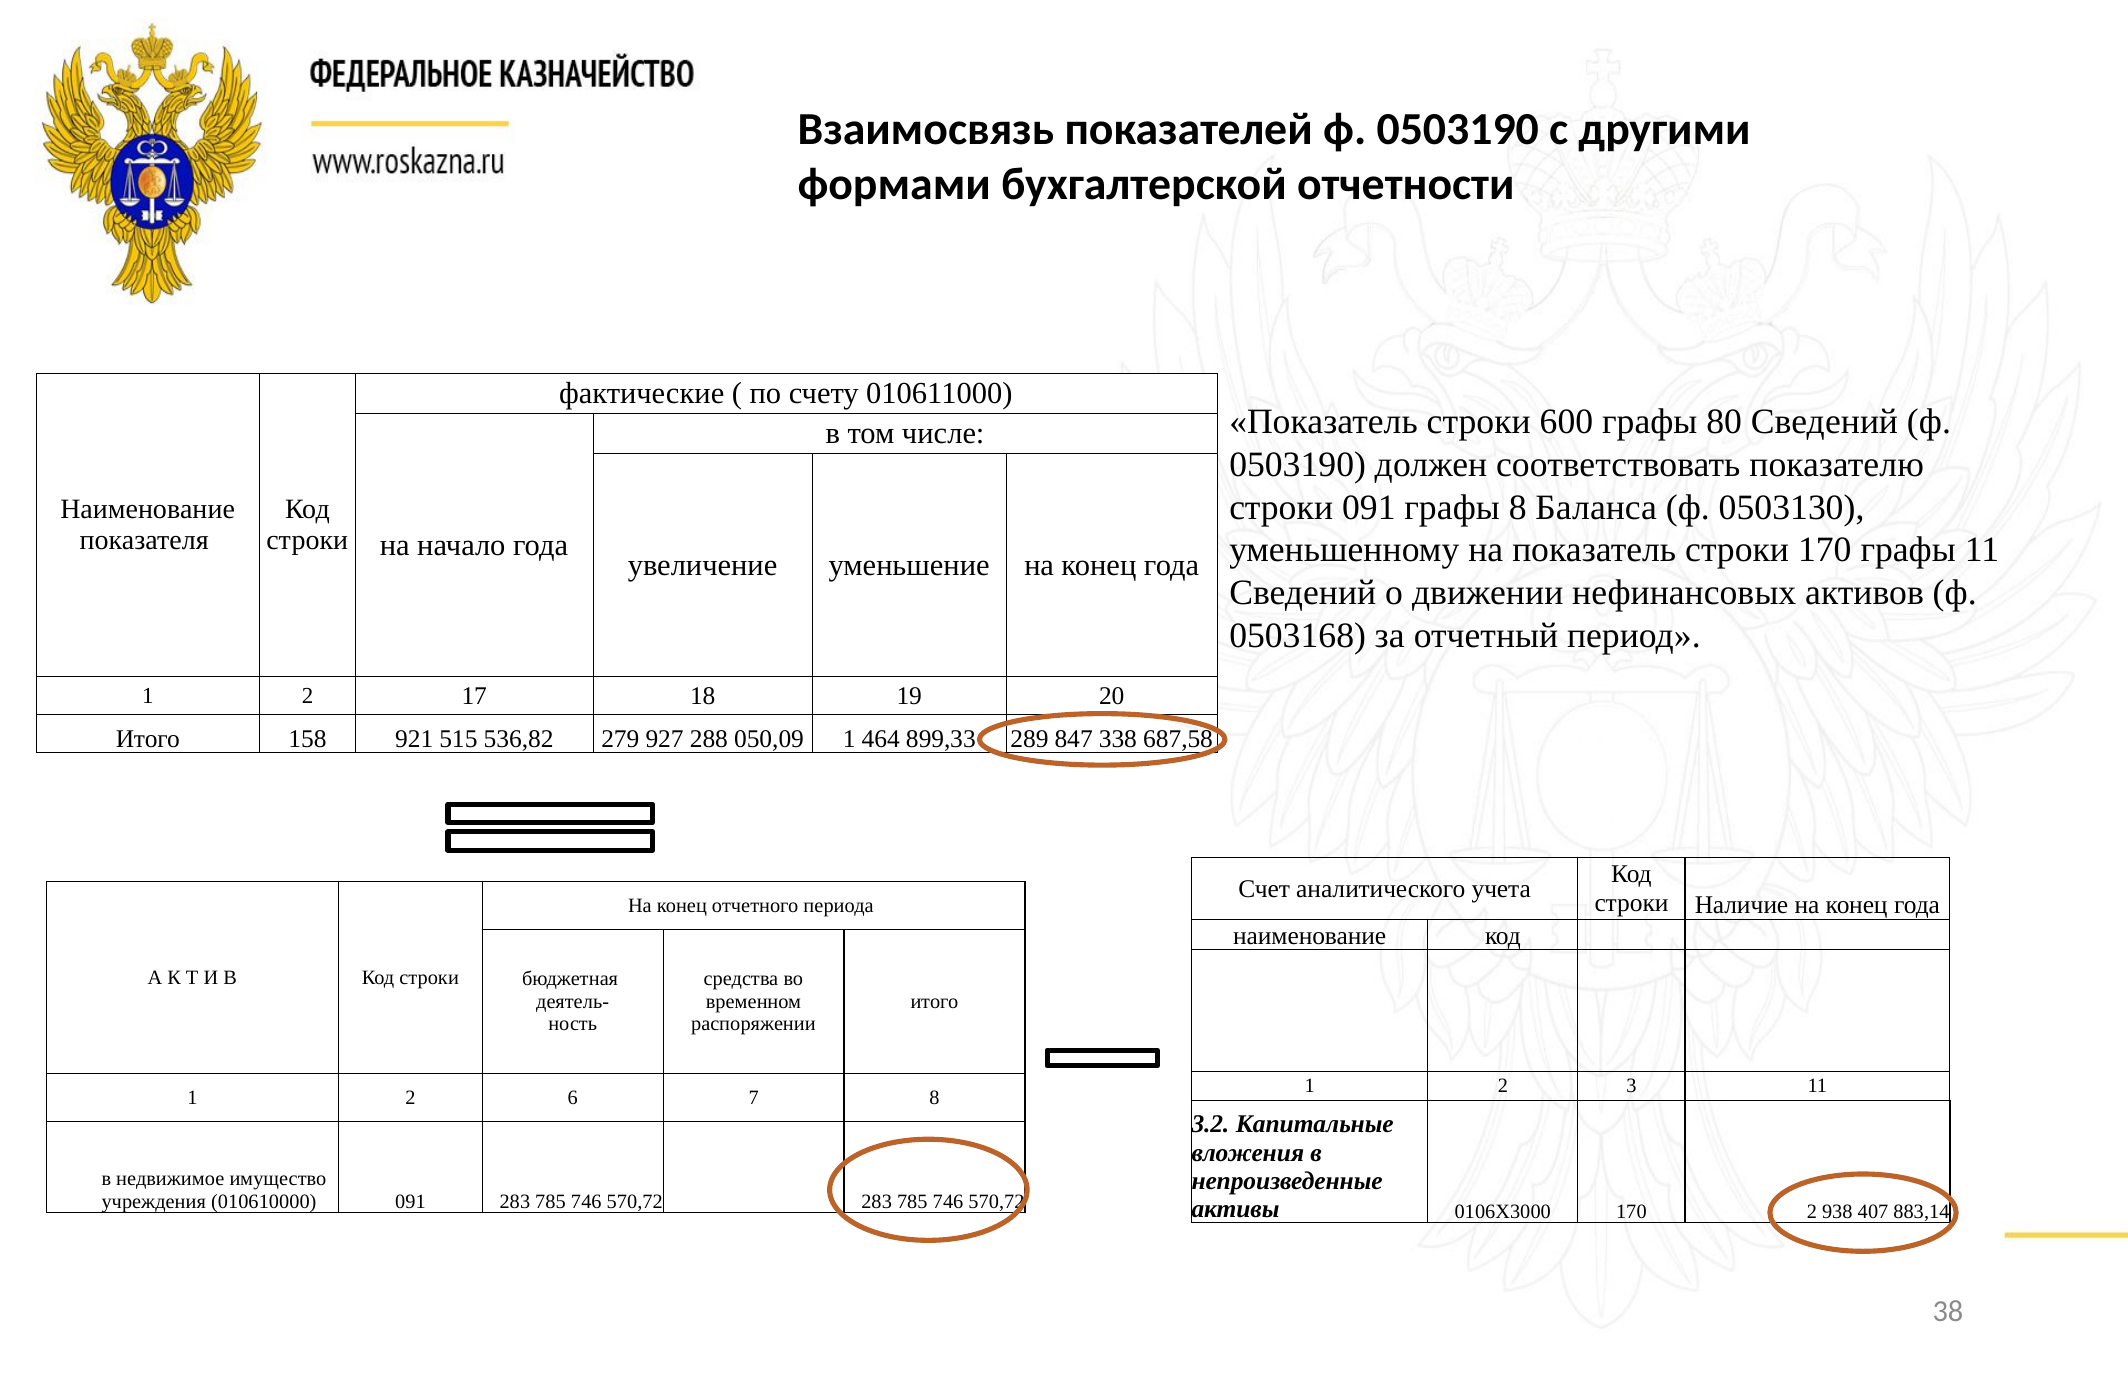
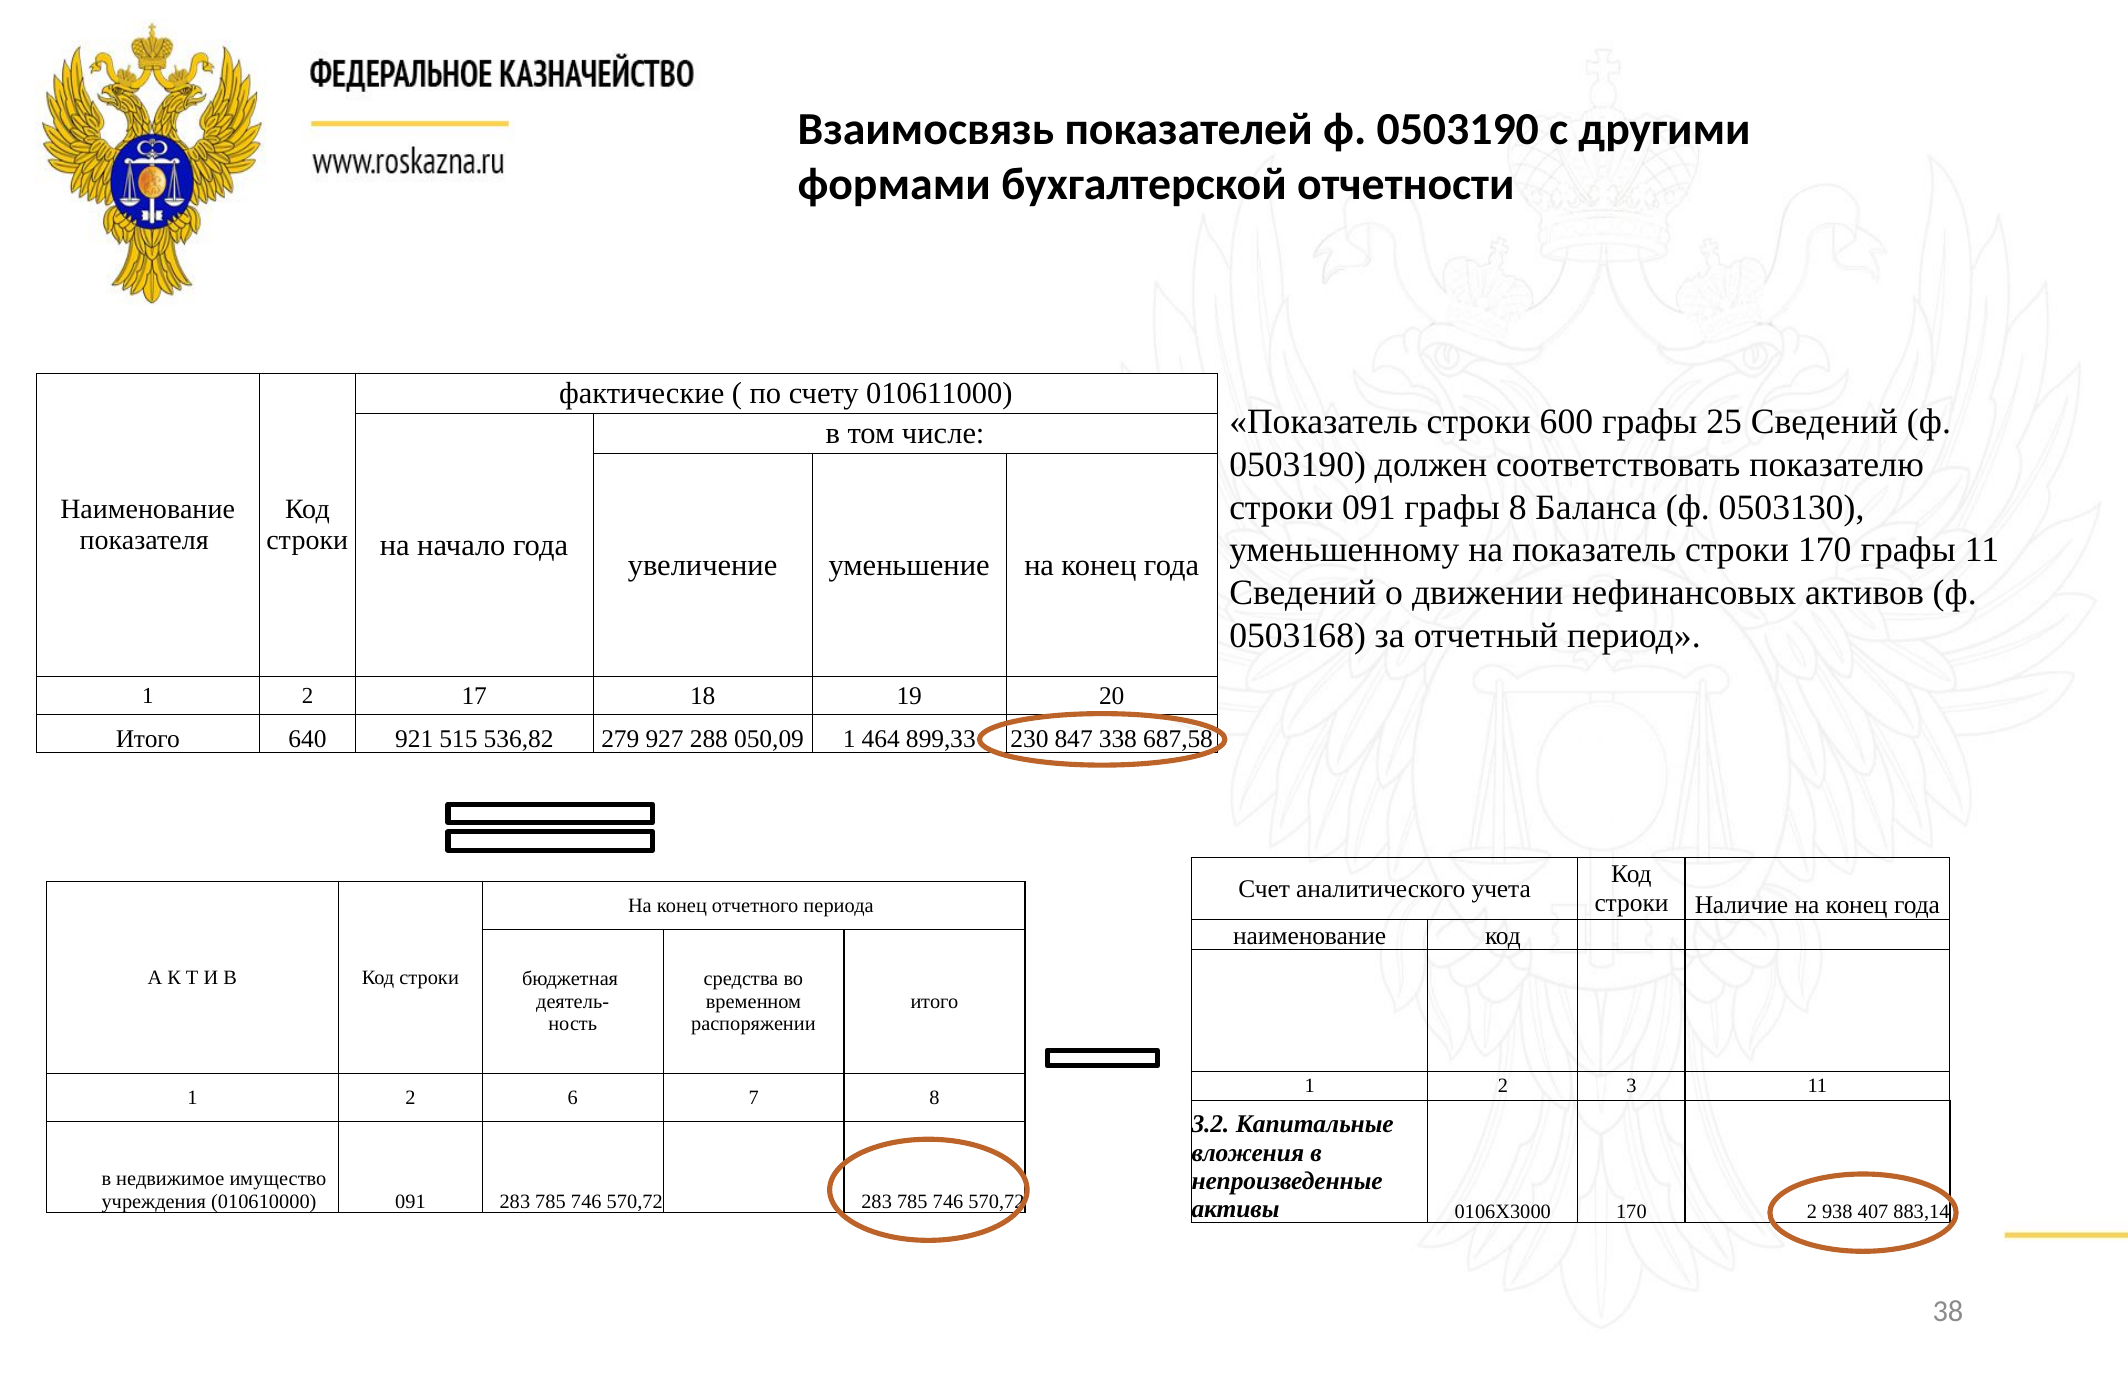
80: 80 -> 25
158: 158 -> 640
289: 289 -> 230
